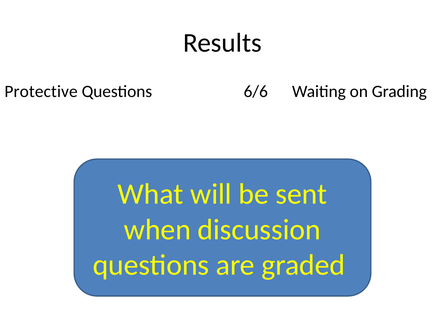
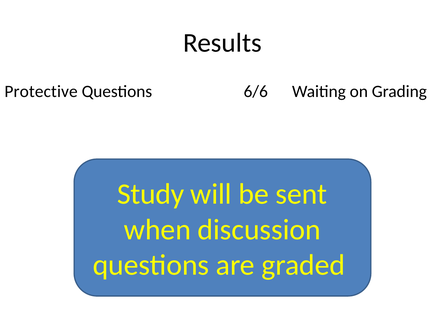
What: What -> Study
